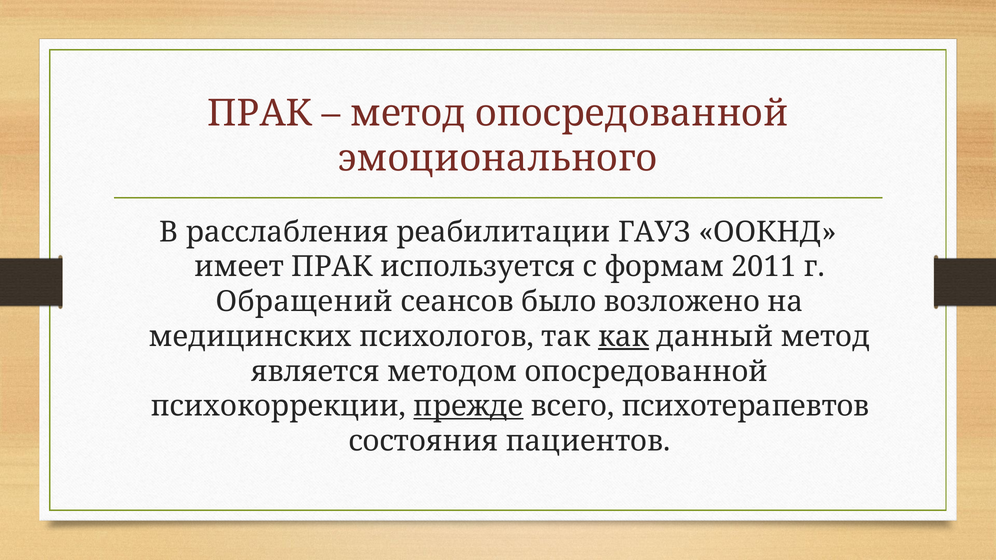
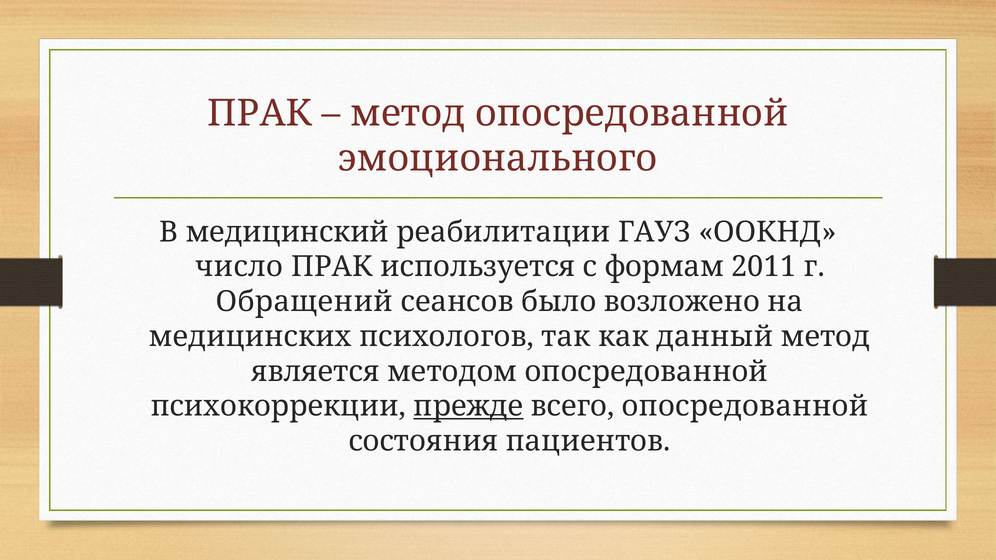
расслабления: расслабления -> медицинский
имеет: имеет -> число
как underline: present -> none
всего психотерапевтов: психотерапевтов -> опосредованной
